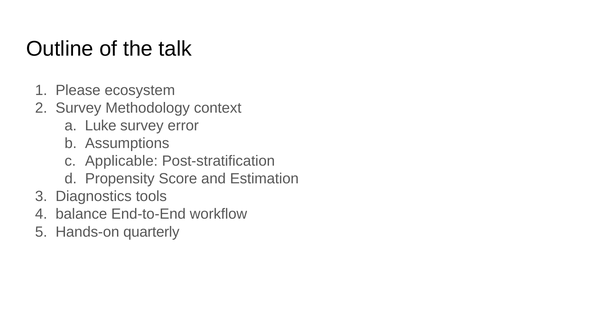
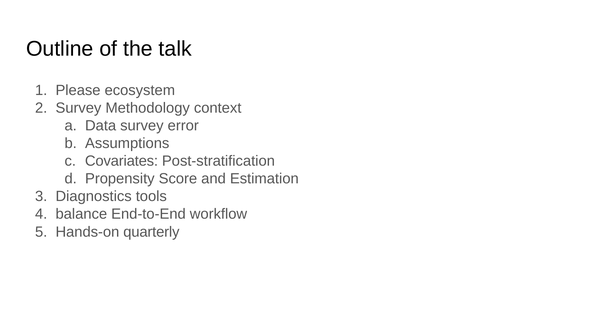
Luke: Luke -> Data
Applicable: Applicable -> Covariates
